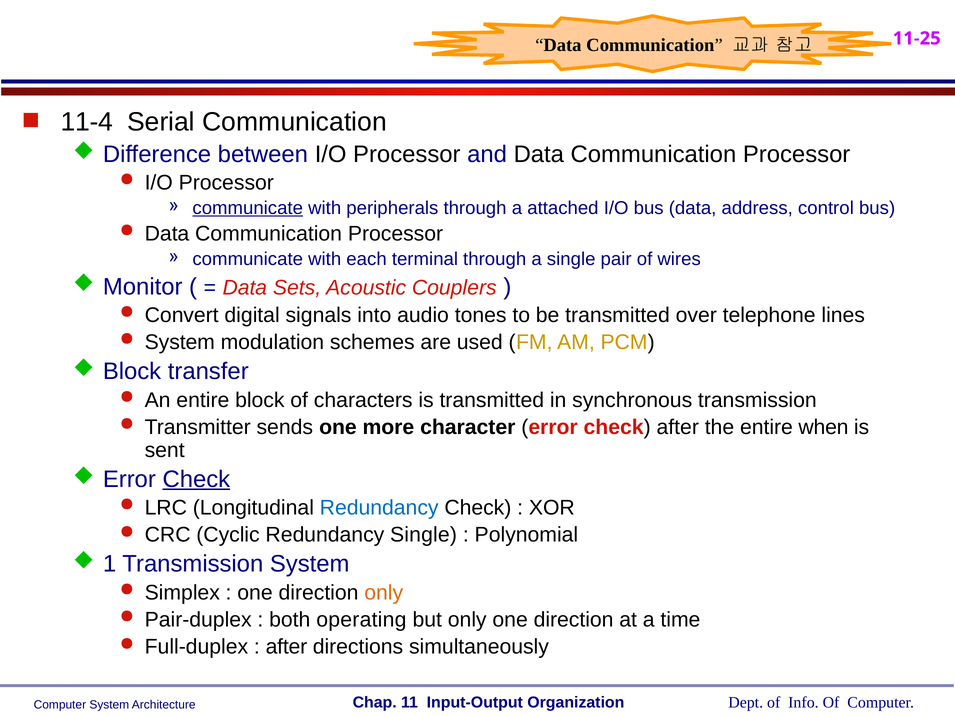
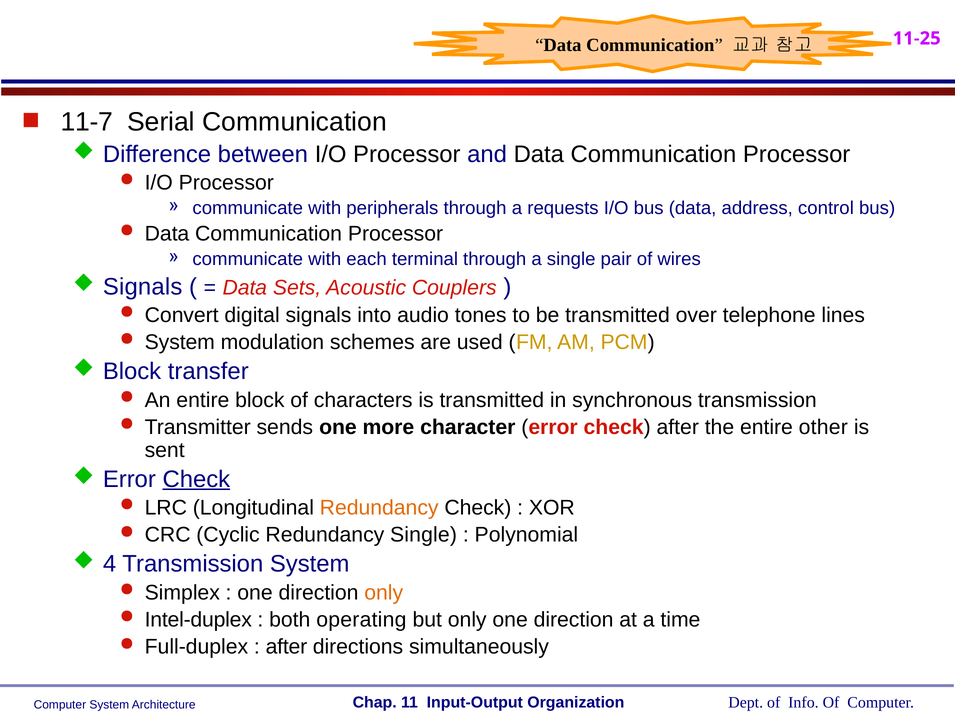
11-4: 11-4 -> 11-7
communicate at (248, 208) underline: present -> none
attached: attached -> requests
Monitor at (143, 287): Monitor -> Signals
when: when -> other
Redundancy at (379, 508) colour: blue -> orange
1: 1 -> 4
Pair-duplex: Pair-duplex -> Intel-duplex
